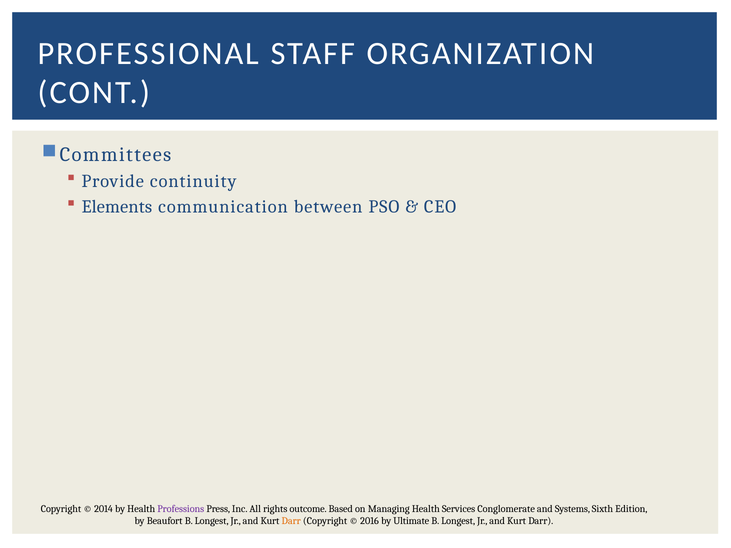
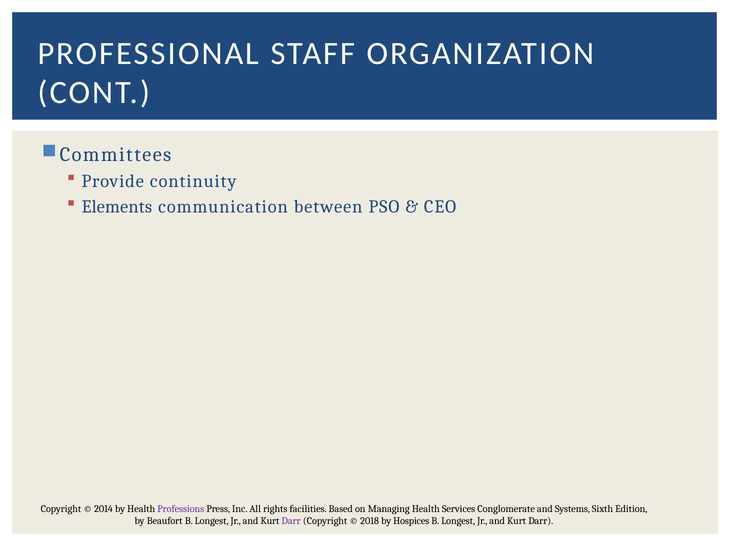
outcome: outcome -> facilities
Darr at (291, 521) colour: orange -> purple
2016: 2016 -> 2018
Ultimate: Ultimate -> Hospices
